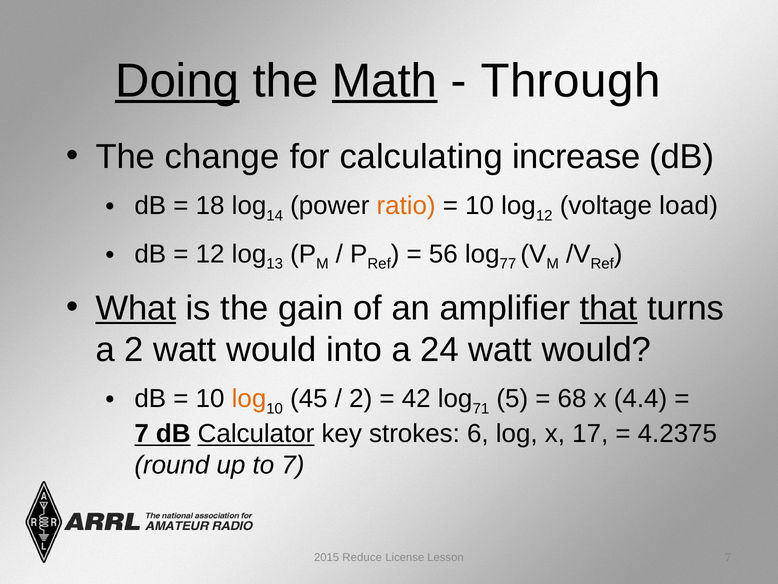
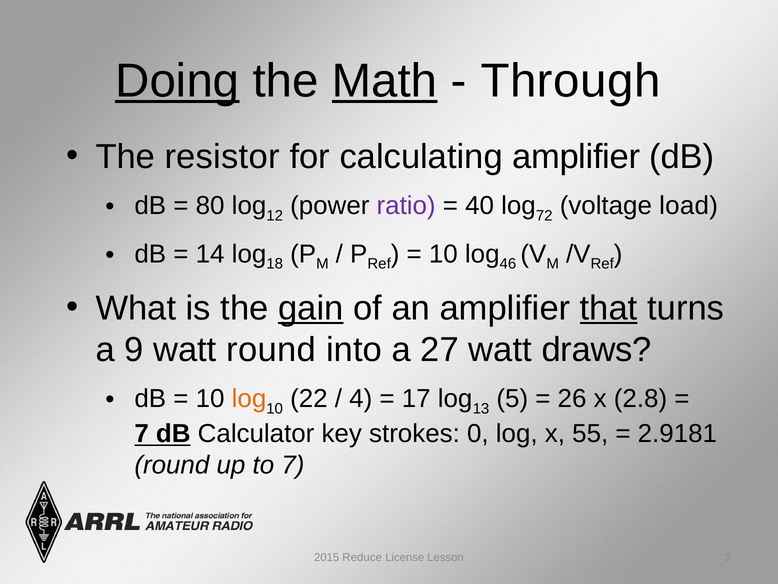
change: change -> resistor
calculating increase: increase -> amplifier
18: 18 -> 80
14: 14 -> 12
ratio colour: orange -> purple
10 at (480, 205): 10 -> 40
log 12: 12 -> 72
12 at (210, 254): 12 -> 14
13: 13 -> 18
56 at (443, 254): 56 -> 10
77: 77 -> 46
What underline: present -> none
gain underline: none -> present
a 2: 2 -> 9
would at (271, 349): would -> round
24: 24 -> 27
would at (596, 349): would -> draws
45: 45 -> 22
2 at (361, 398): 2 -> 4
42: 42 -> 17
71: 71 -> 13
68: 68 -> 26
4.4: 4.4 -> 2.8
Calculator underline: present -> none
6: 6 -> 0
17: 17 -> 55
4.2375: 4.2375 -> 2.9181
